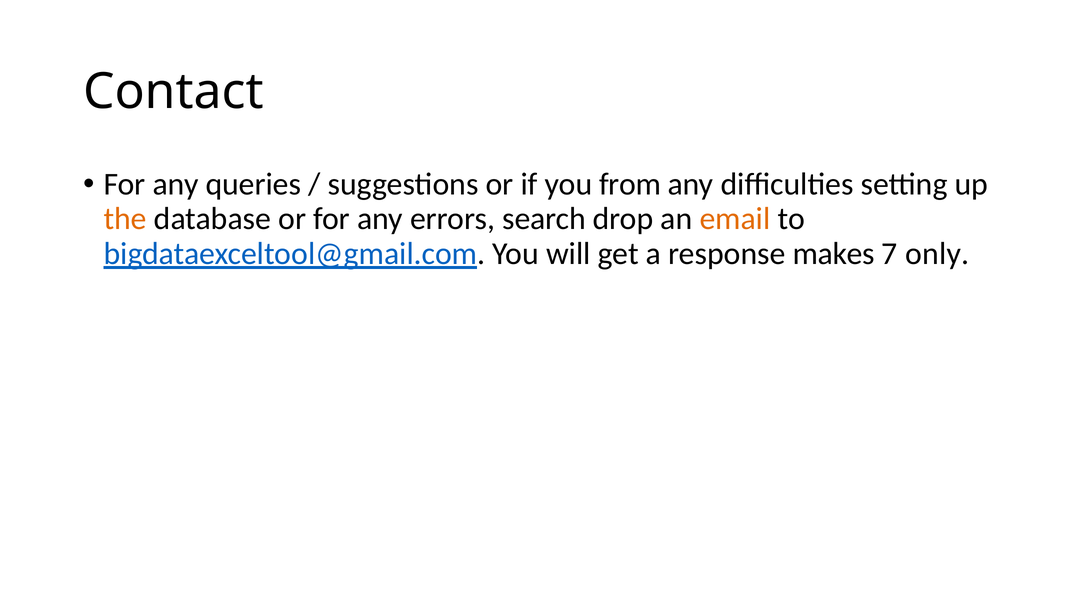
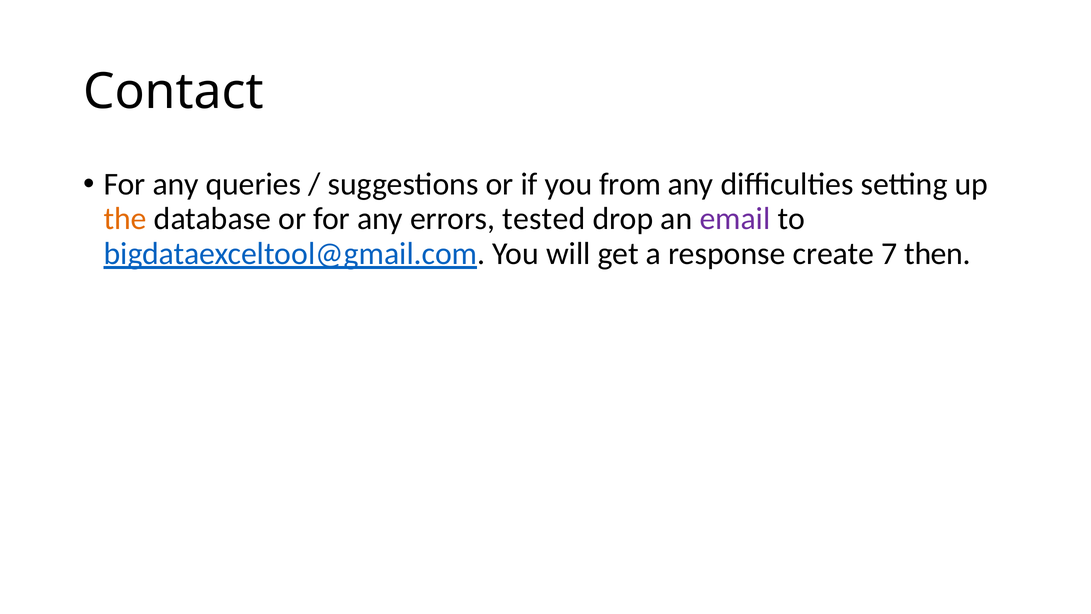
search: search -> tested
email colour: orange -> purple
makes: makes -> create
only: only -> then
